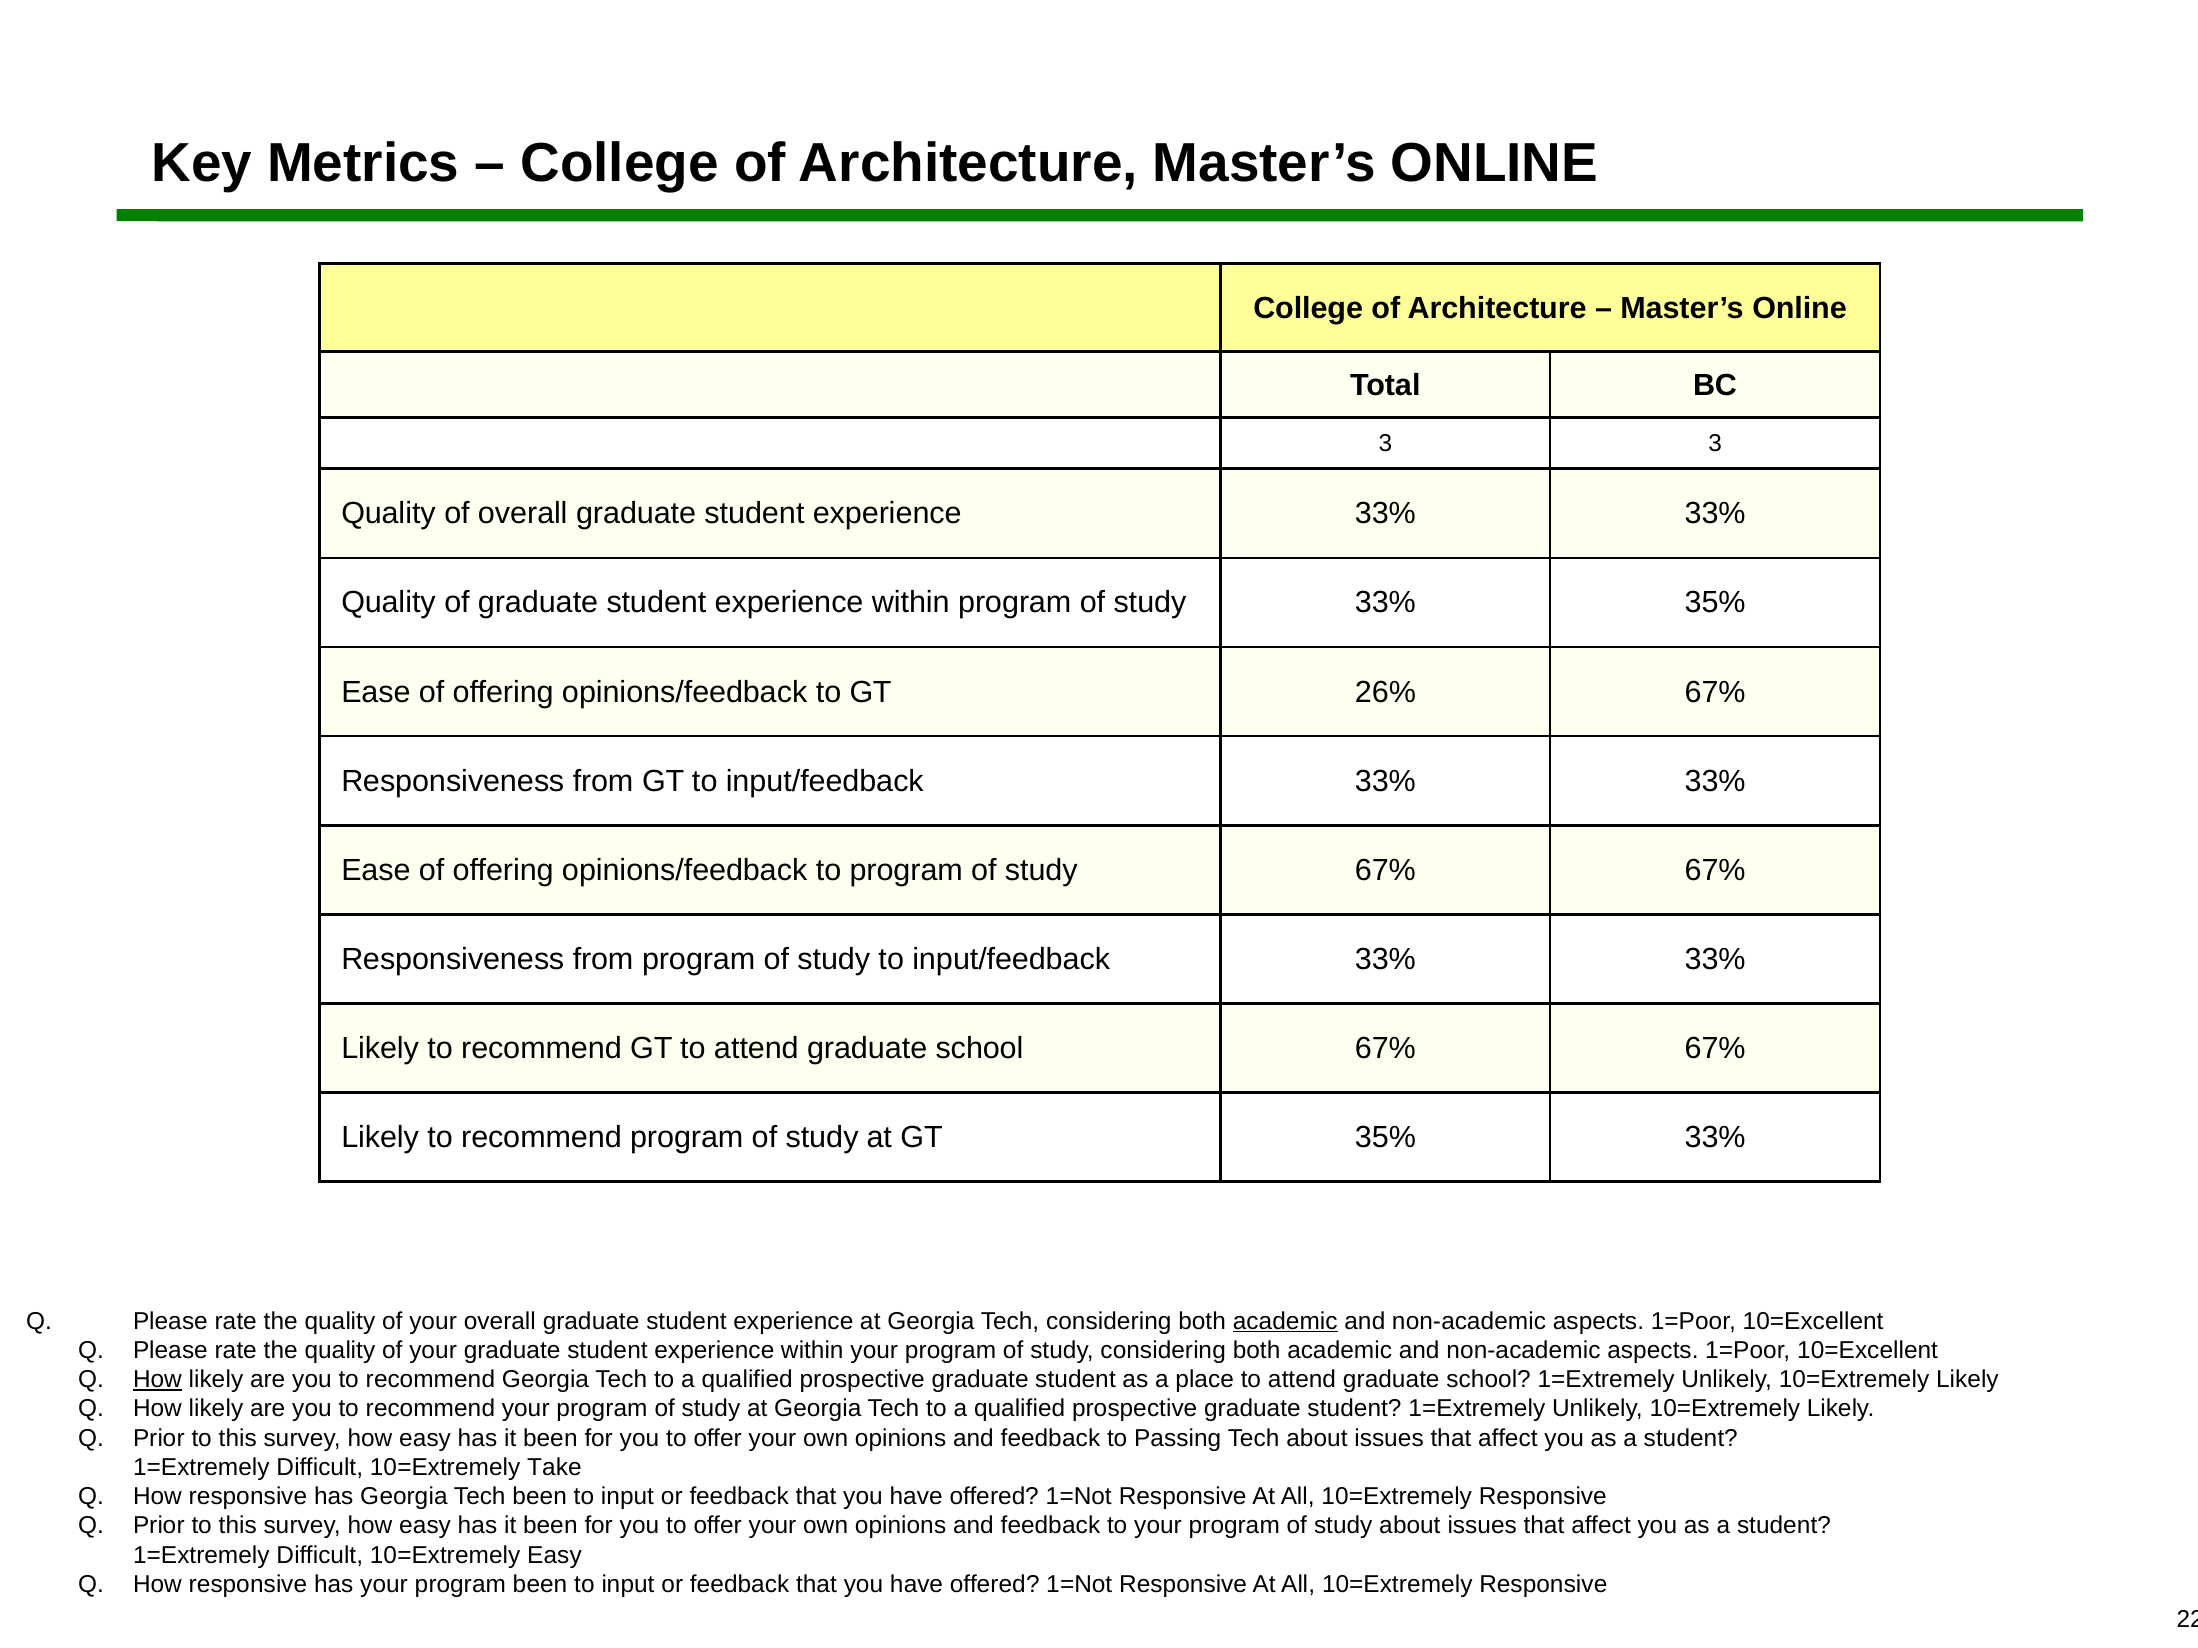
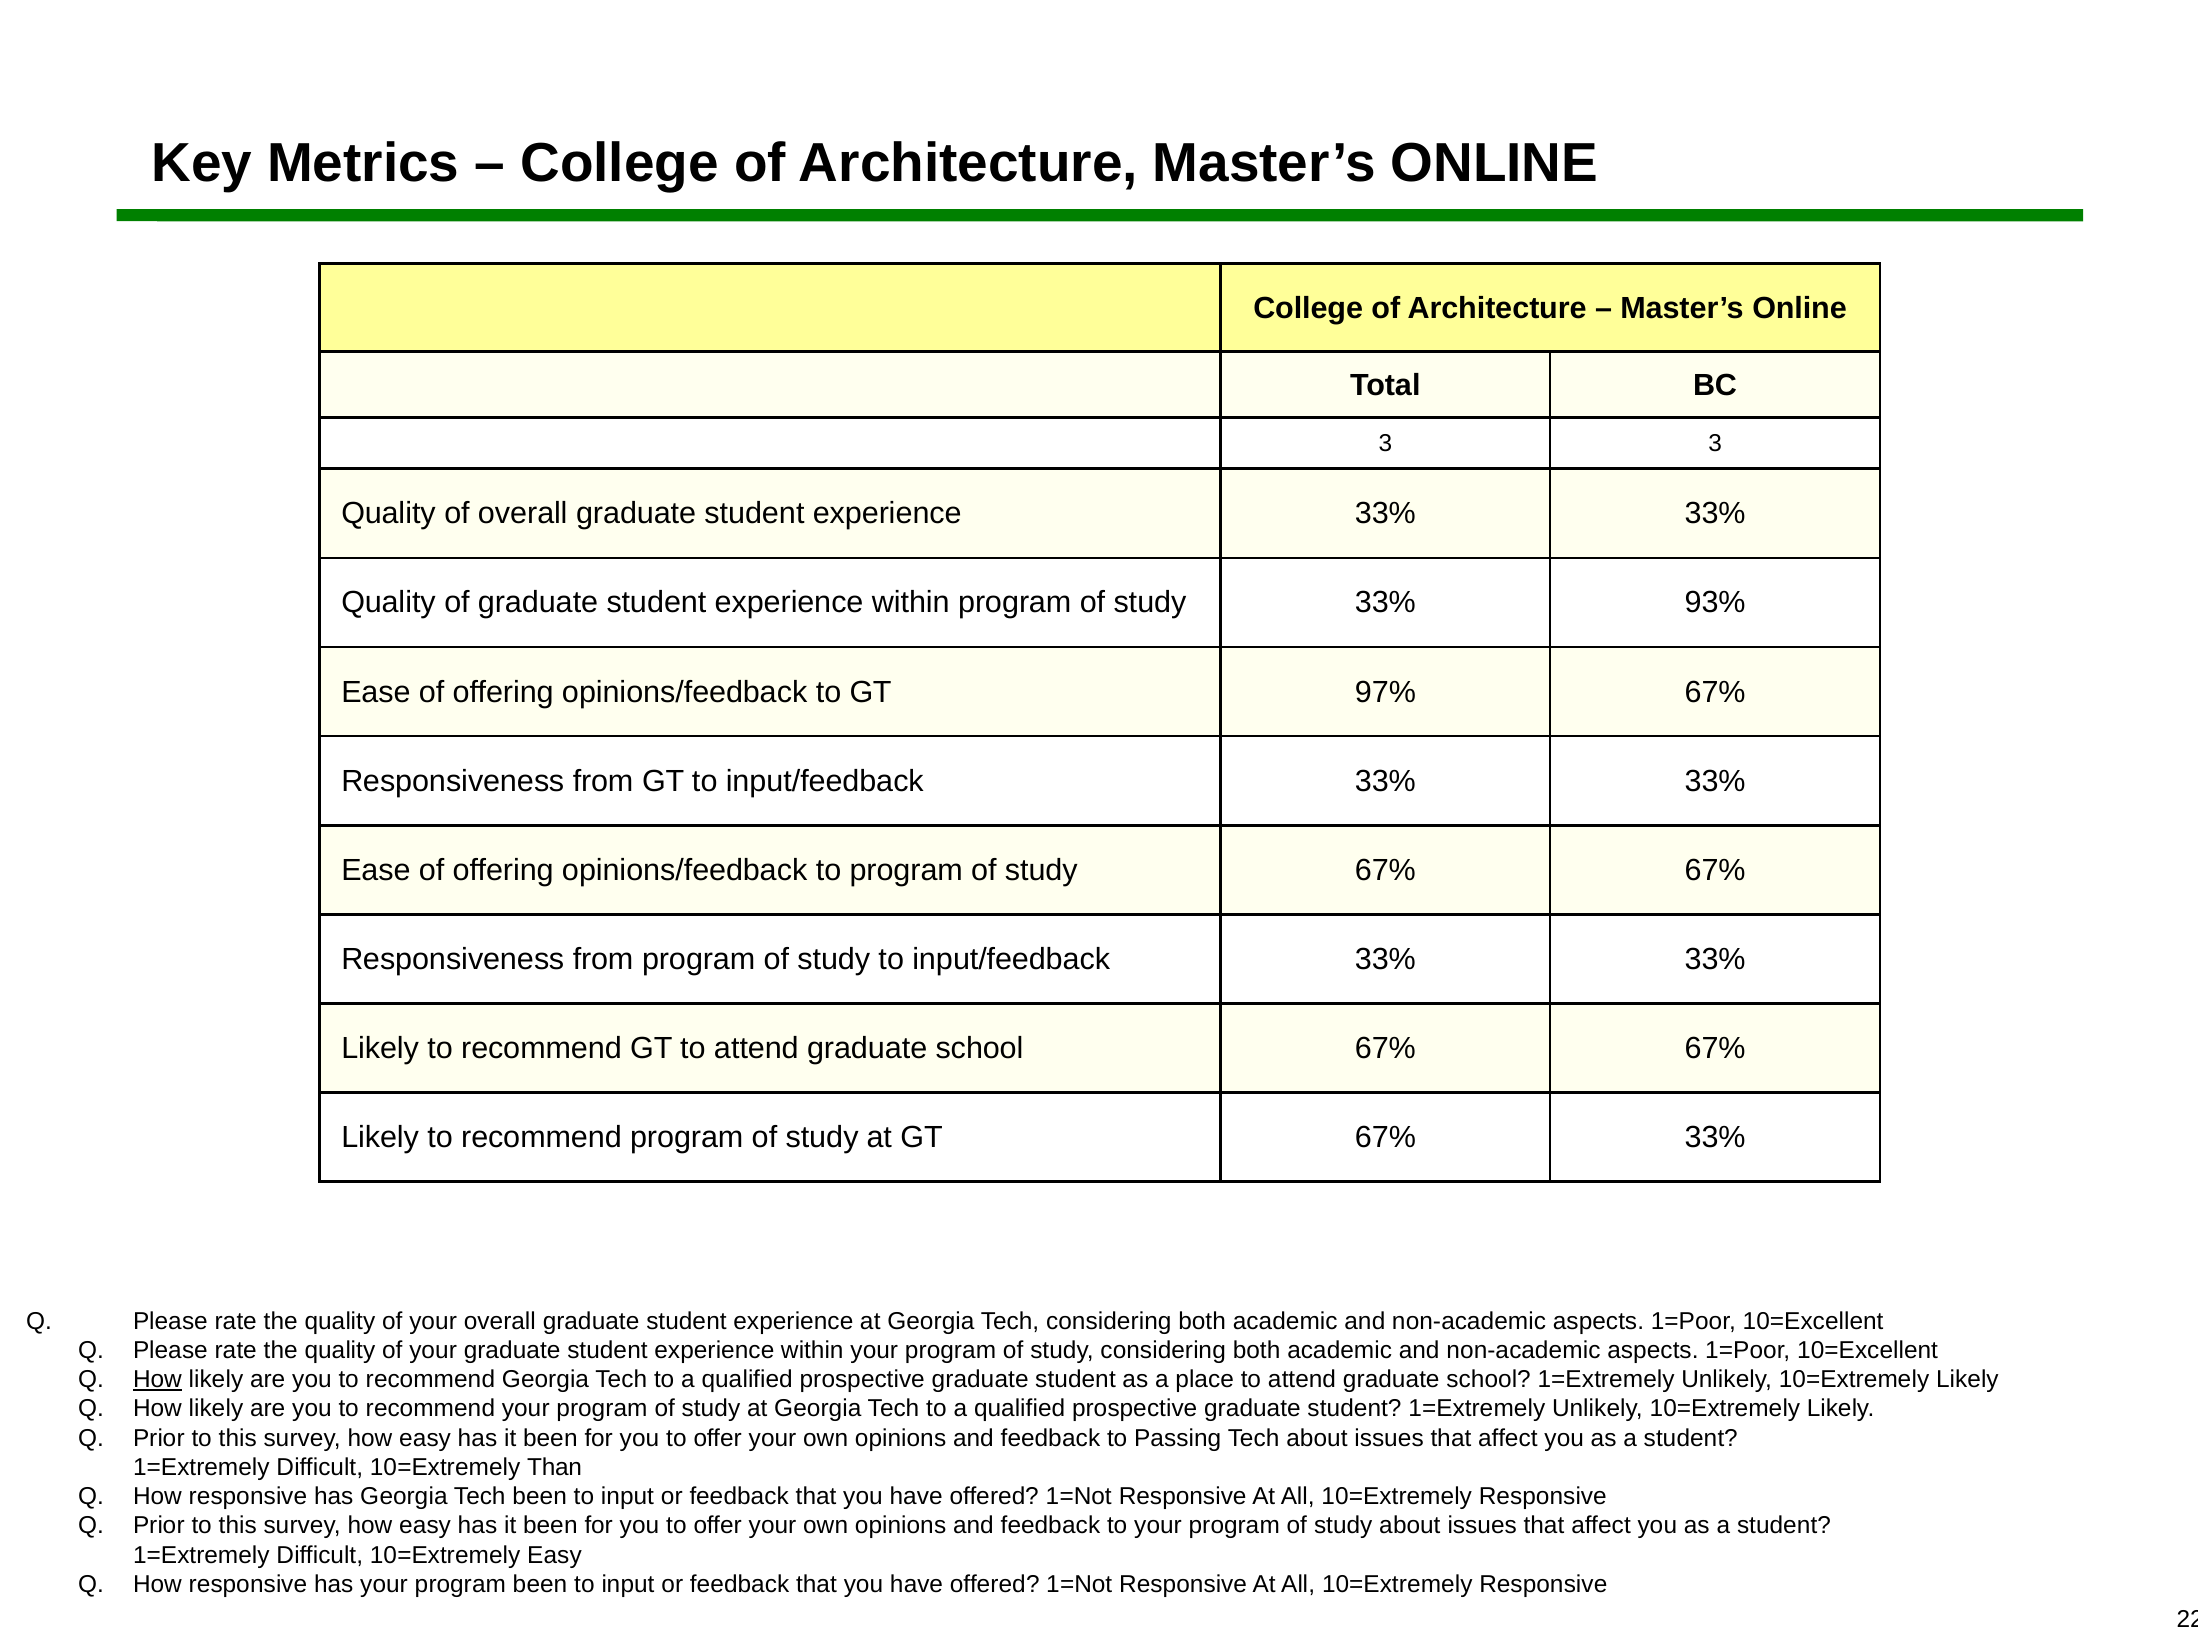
33% 35%: 35% -> 93%
26%: 26% -> 97%
GT 35%: 35% -> 67%
academic at (1285, 1321) underline: present -> none
Take: Take -> Than
